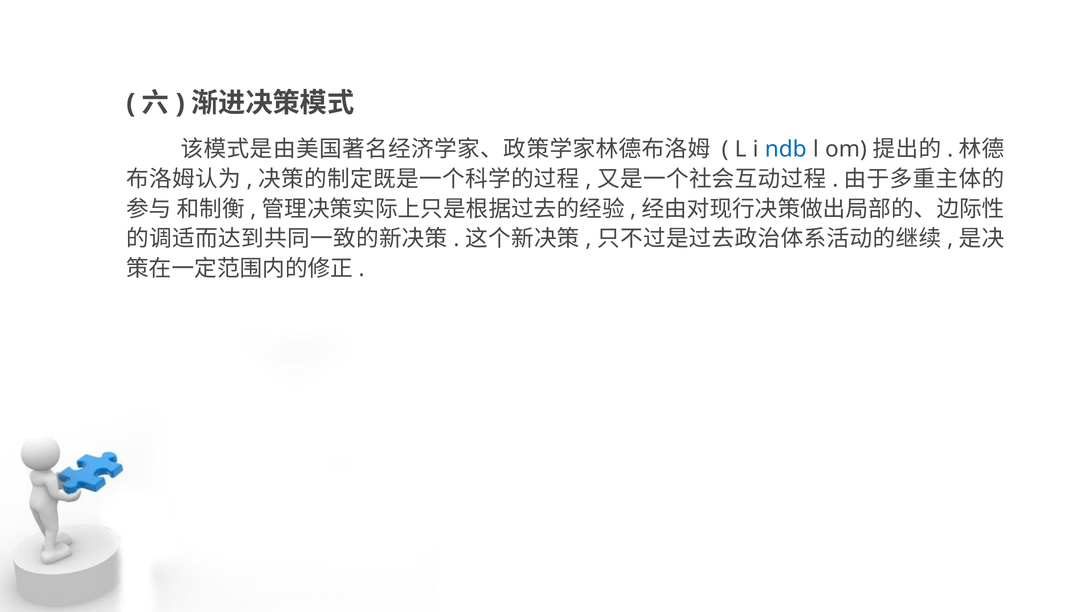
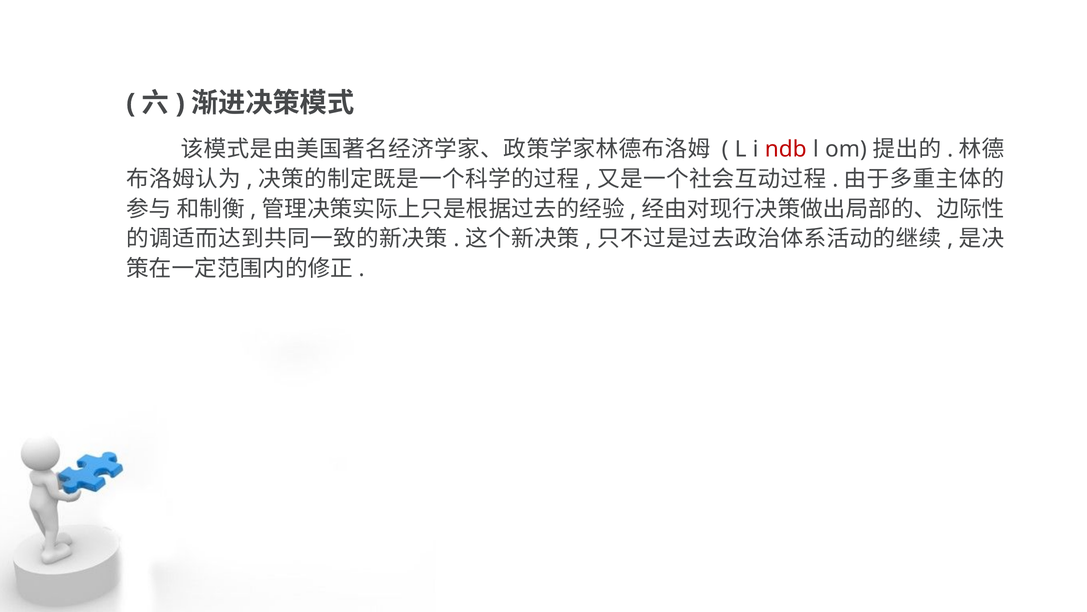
ndb colour: blue -> red
